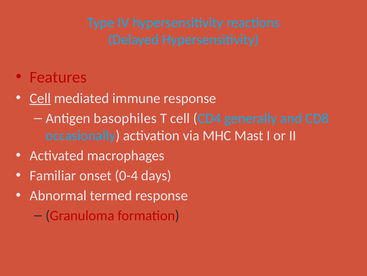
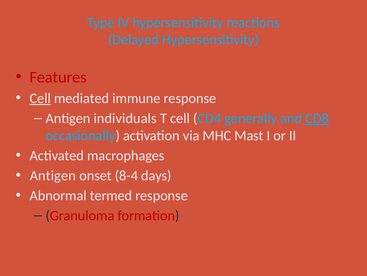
basophiles: basophiles -> individuals
CD8 underline: none -> present
Familiar at (53, 175): Familiar -> Antigen
0-4: 0-4 -> 8-4
